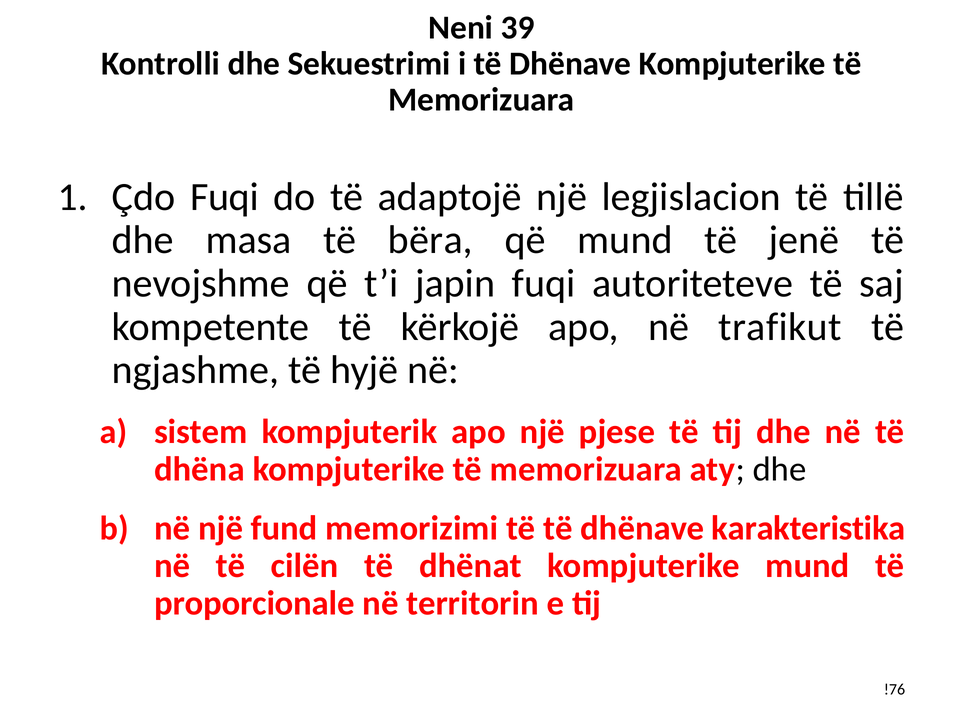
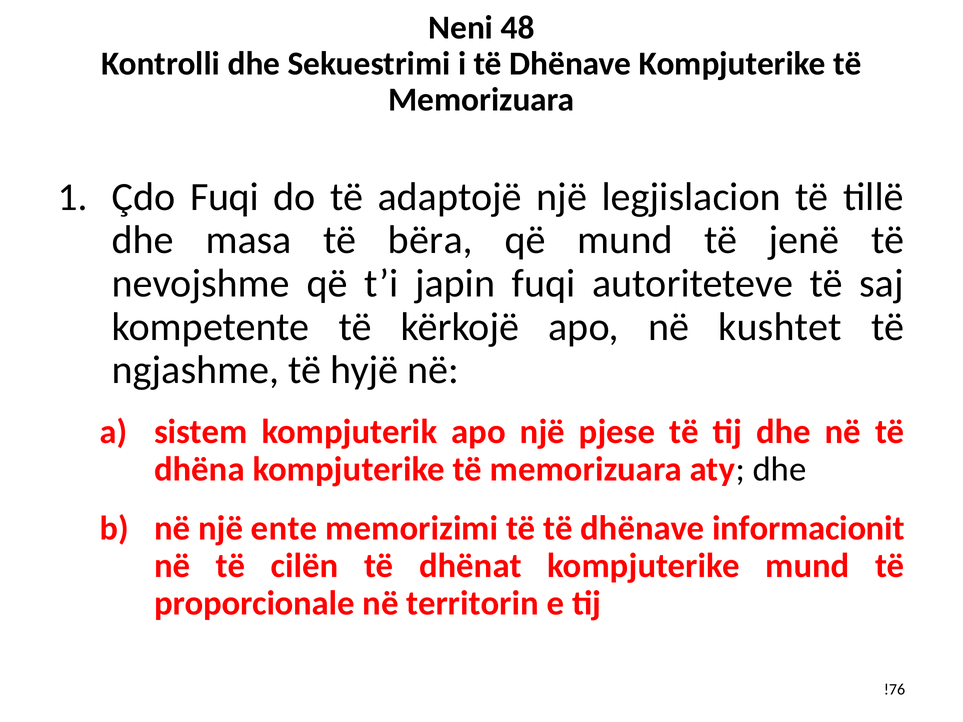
39: 39 -> 48
trafikut: trafikut -> kushtet
fund: fund -> ente
karakteristika: karakteristika -> informacionit
